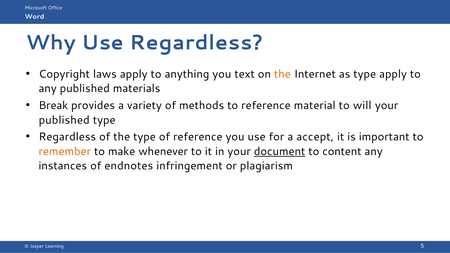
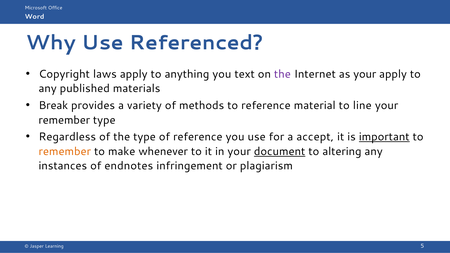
Use Regardless: Regardless -> Referenced
the at (282, 74) colour: orange -> purple
as type: type -> your
will: will -> line
published at (64, 120): published -> remember
important underline: none -> present
content: content -> altering
